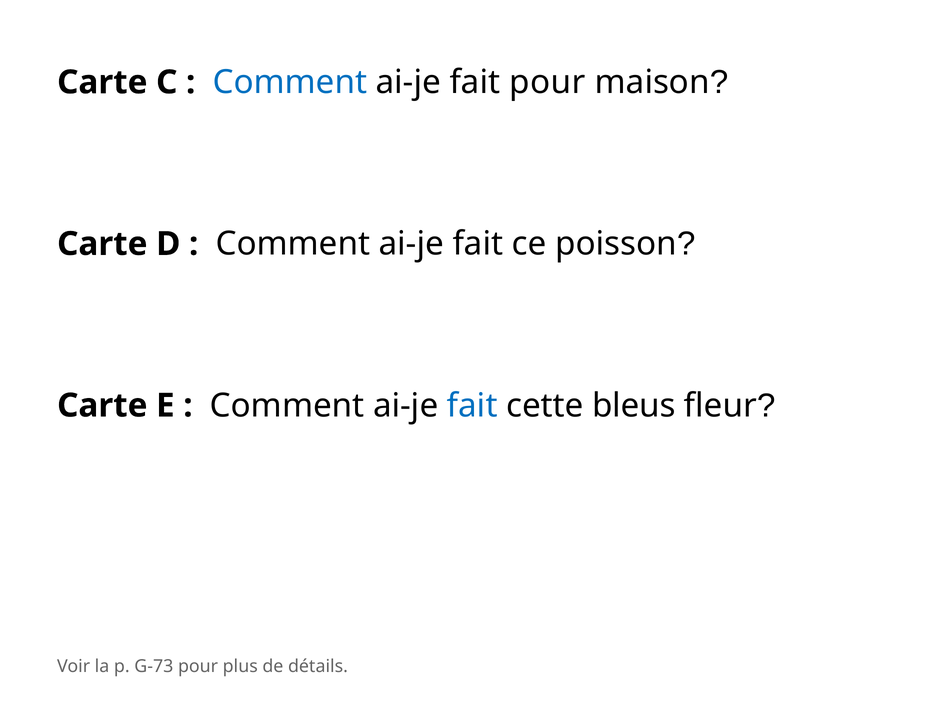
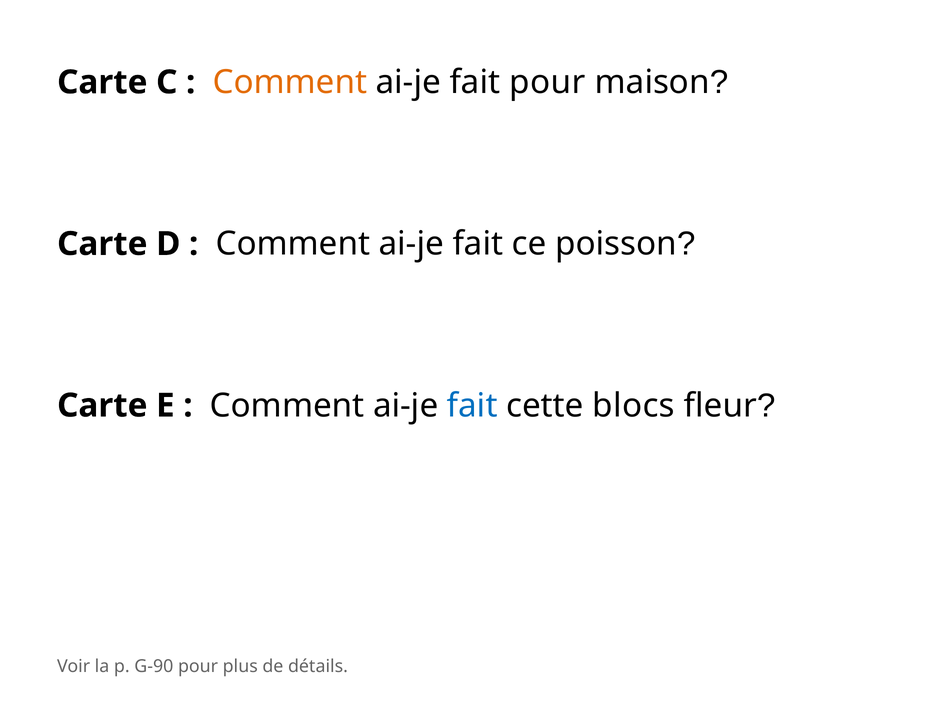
Comment at (290, 82) colour: blue -> orange
bleus: bleus -> blocs
G-73: G-73 -> G-90
